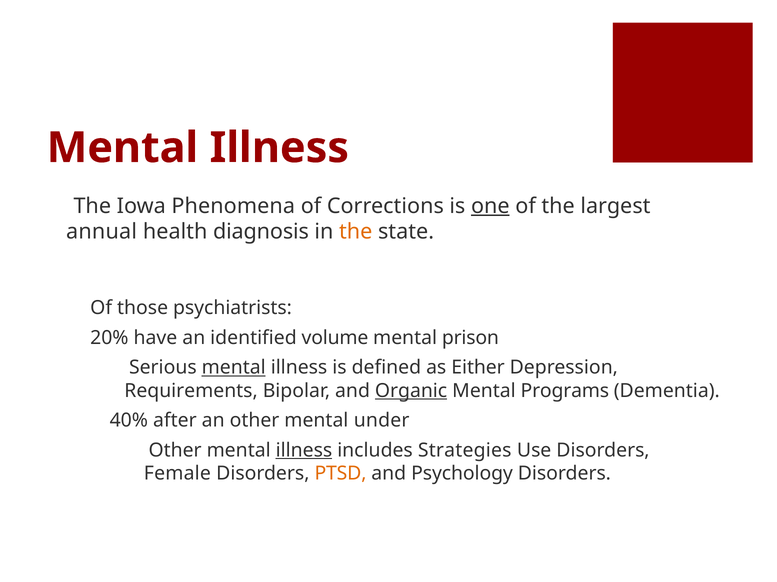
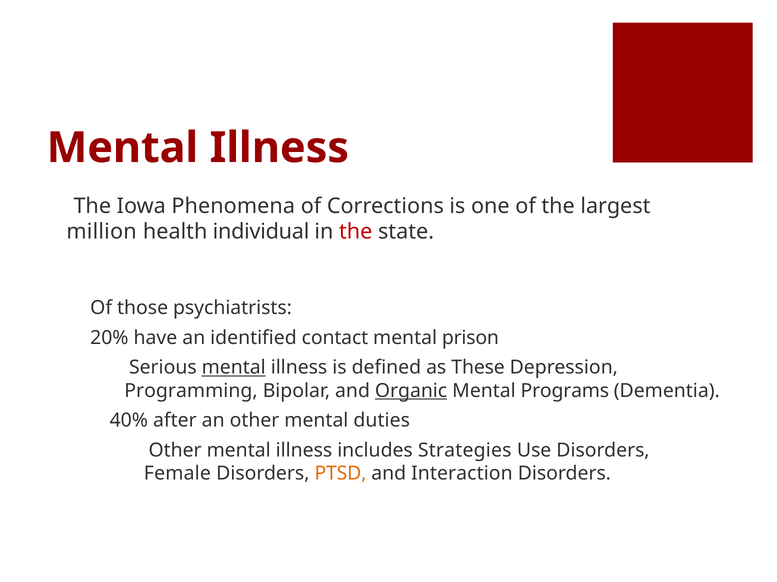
one underline: present -> none
annual: annual -> million
diagnosis: diagnosis -> individual
the at (356, 232) colour: orange -> red
volume: volume -> contact
Either: Either -> These
Requirements: Requirements -> Programming
under: under -> duties
illness at (304, 451) underline: present -> none
Psychology: Psychology -> Interaction
